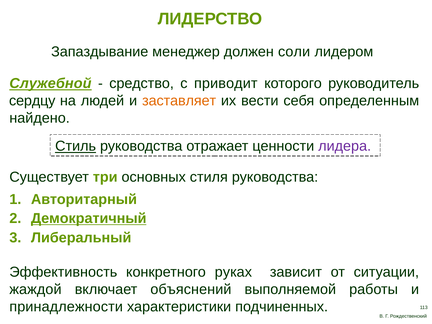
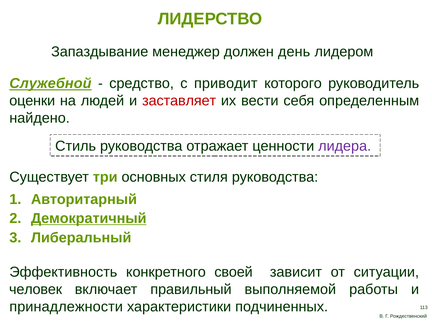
соли: соли -> день
сердцу: сердцу -> оценки
заставляет colour: orange -> red
Стиль underline: present -> none
руках: руках -> своей
жаждой: жаждой -> человек
объяснений: объяснений -> правильный
